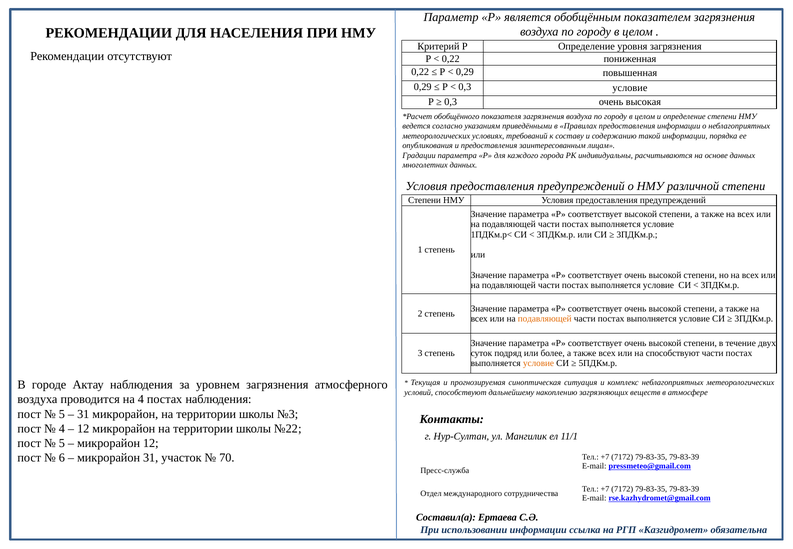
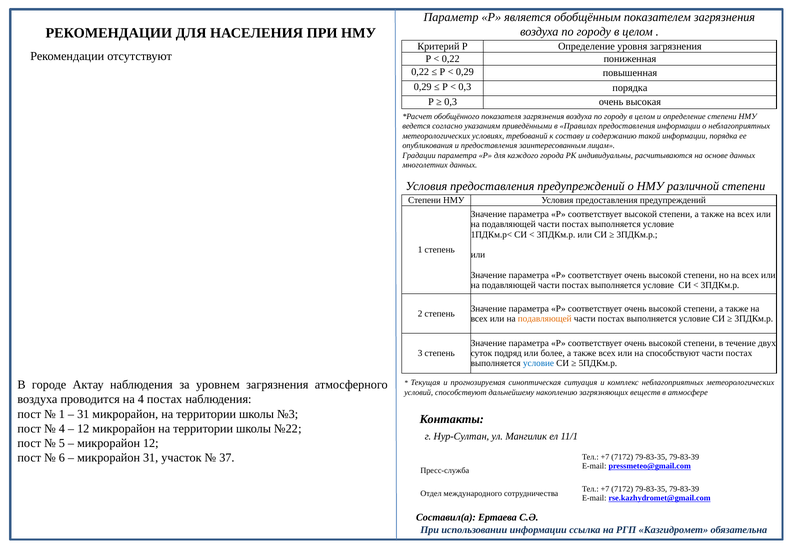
0,3 условие: условие -> порядка
условие at (539, 363) colour: orange -> blue
5 at (62, 414): 5 -> 1
70: 70 -> 37
